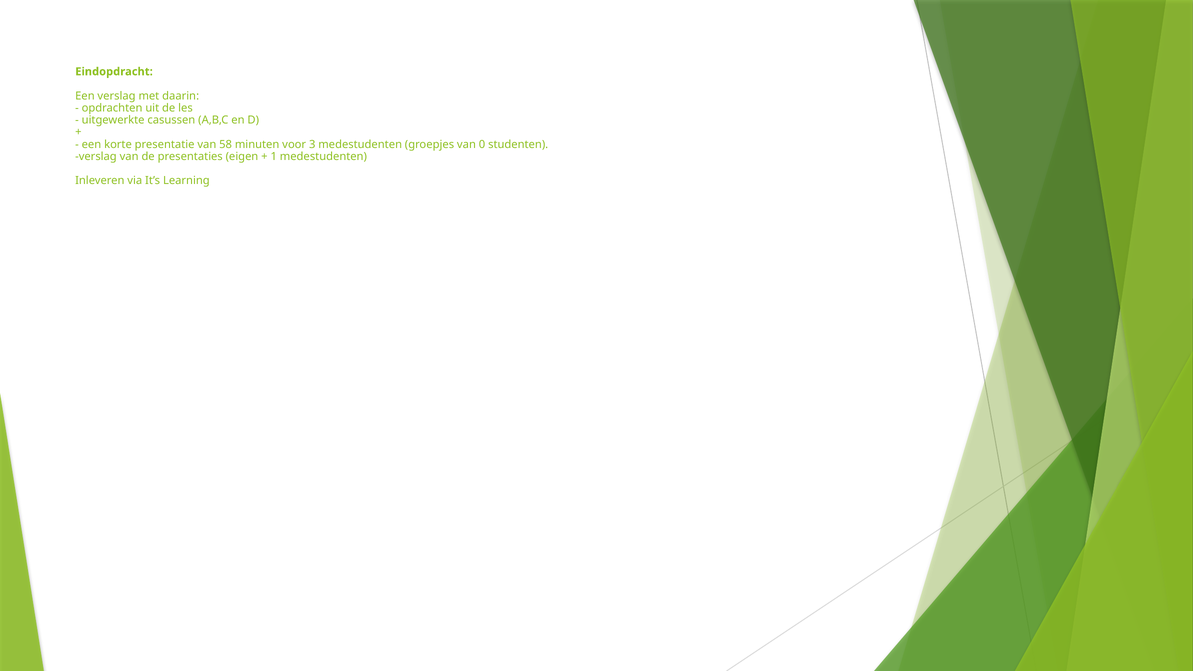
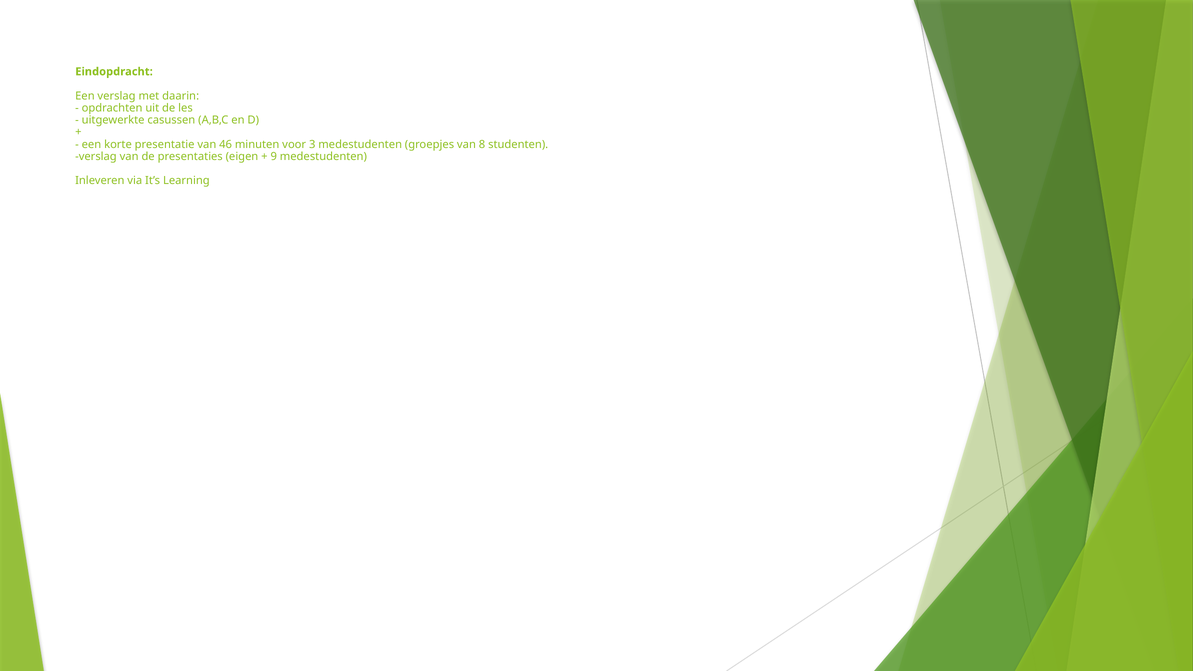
58: 58 -> 46
0: 0 -> 8
1: 1 -> 9
